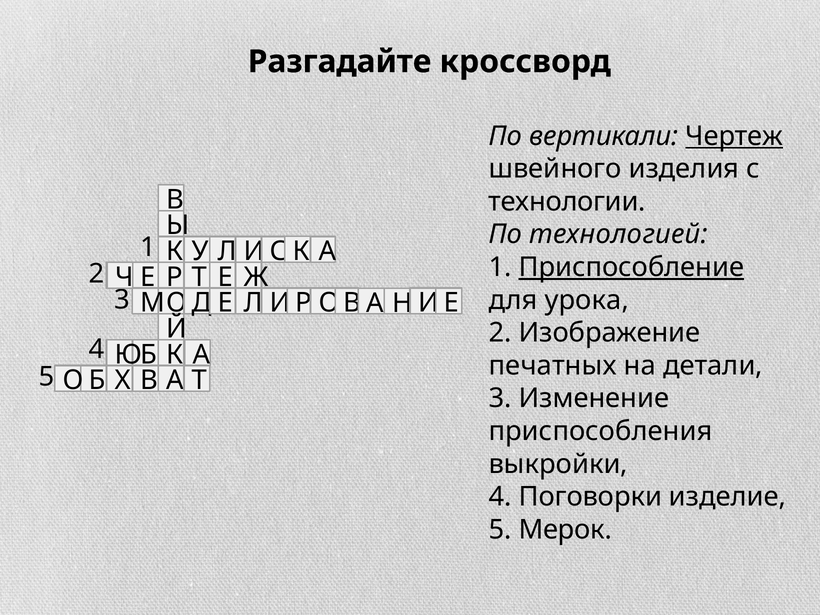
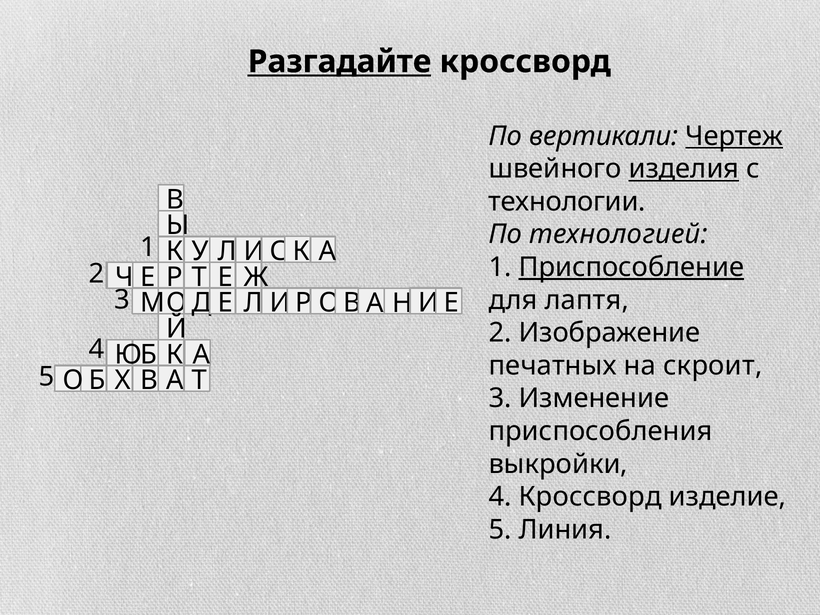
Разгадайте underline: none -> present
изделия underline: none -> present
урока: урока -> лаптя
детали: детали -> скроит
4 Поговорки: Поговорки -> Кроссворд
Мерок: Мерок -> Линия
